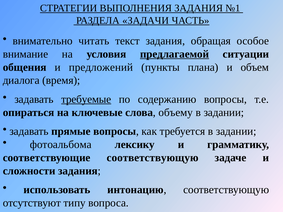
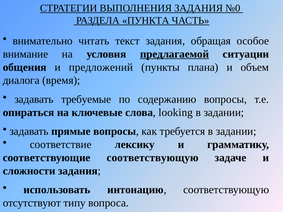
№1: №1 -> №0
ЗАДАЧИ: ЗАДАЧИ -> ПУНКТА
требуемые underline: present -> none
объему: объему -> looking
фотоальбома: фотоальбома -> соответствие
